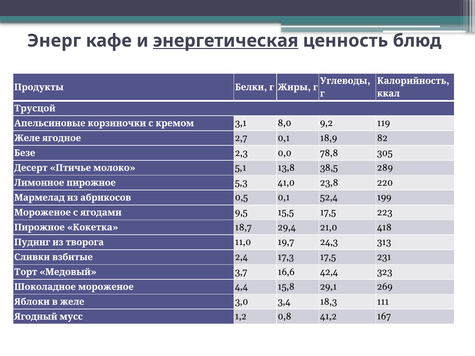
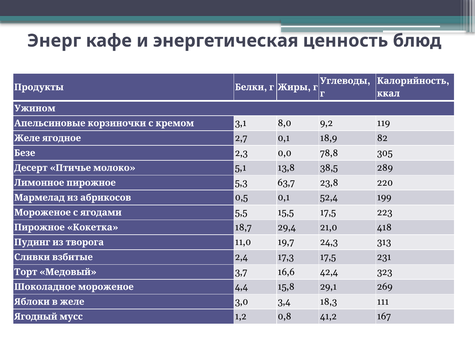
энергетическая underline: present -> none
Трусцой: Трусцой -> Ужином
41,0: 41,0 -> 63,7
9,5: 9,5 -> 5,5
